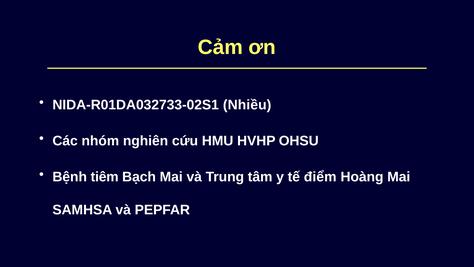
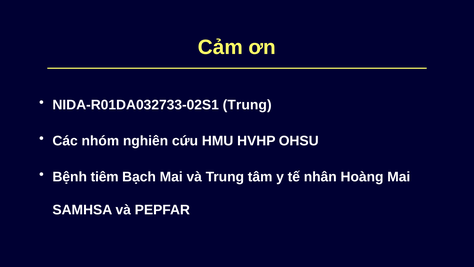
NIDA-R01DA032733-02S1 Nhiều: Nhiều -> Trung
điểm: điểm -> nhân
